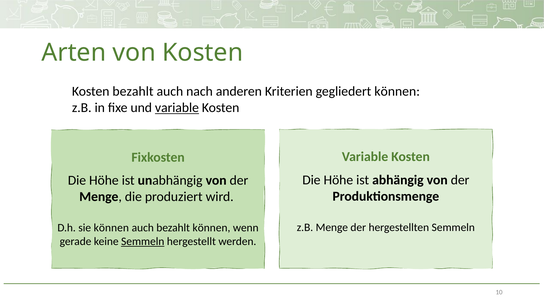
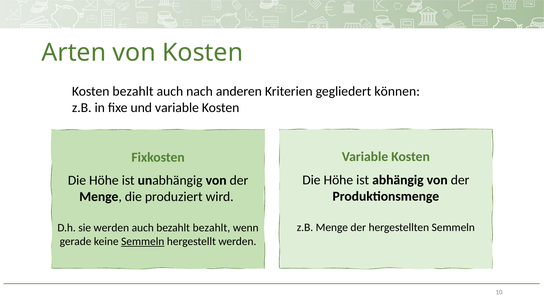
variable at (177, 108) underline: present -> none
sie können: können -> werden
bezahlt können: können -> bezahlt
